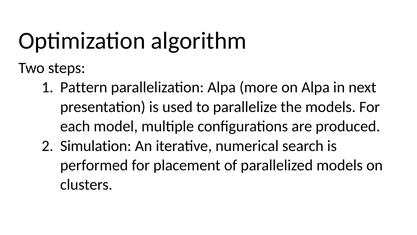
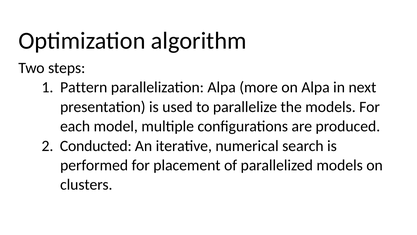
Simulation: Simulation -> Conducted
